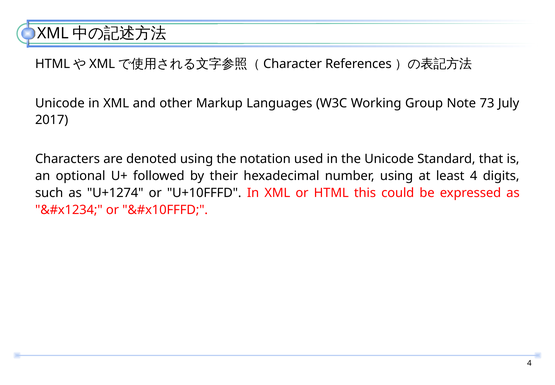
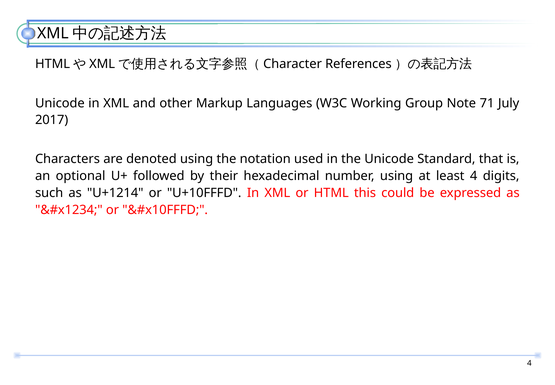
73: 73 -> 71
U+1274: U+1274 -> U+1214
